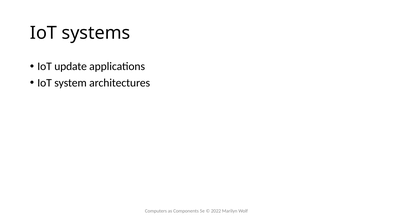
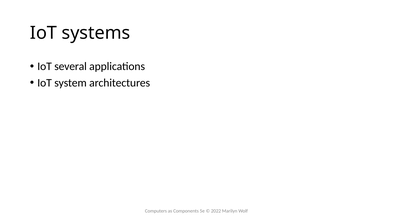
update: update -> several
